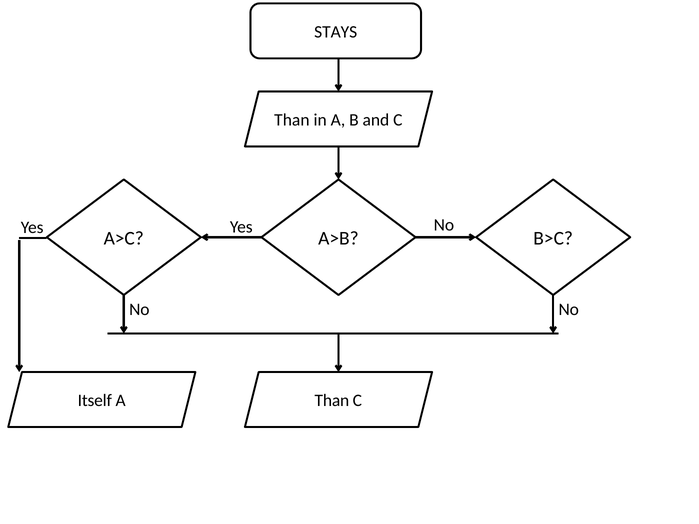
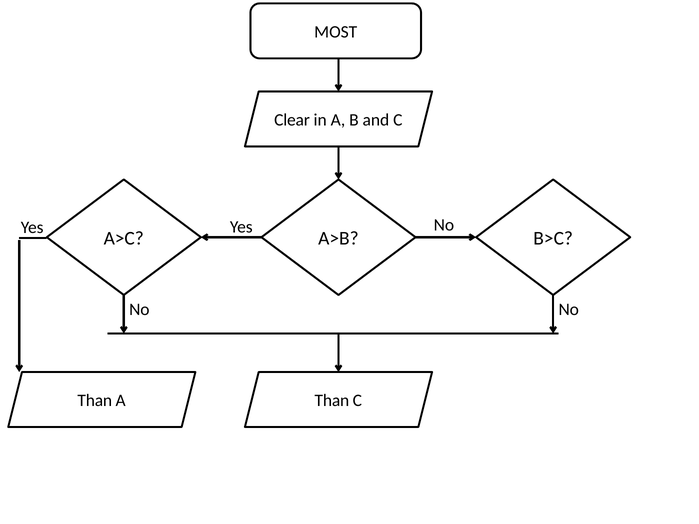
STAYS: STAYS -> MOST
Than at (292, 120): Than -> Clear
Itself at (95, 401): Itself -> Than
